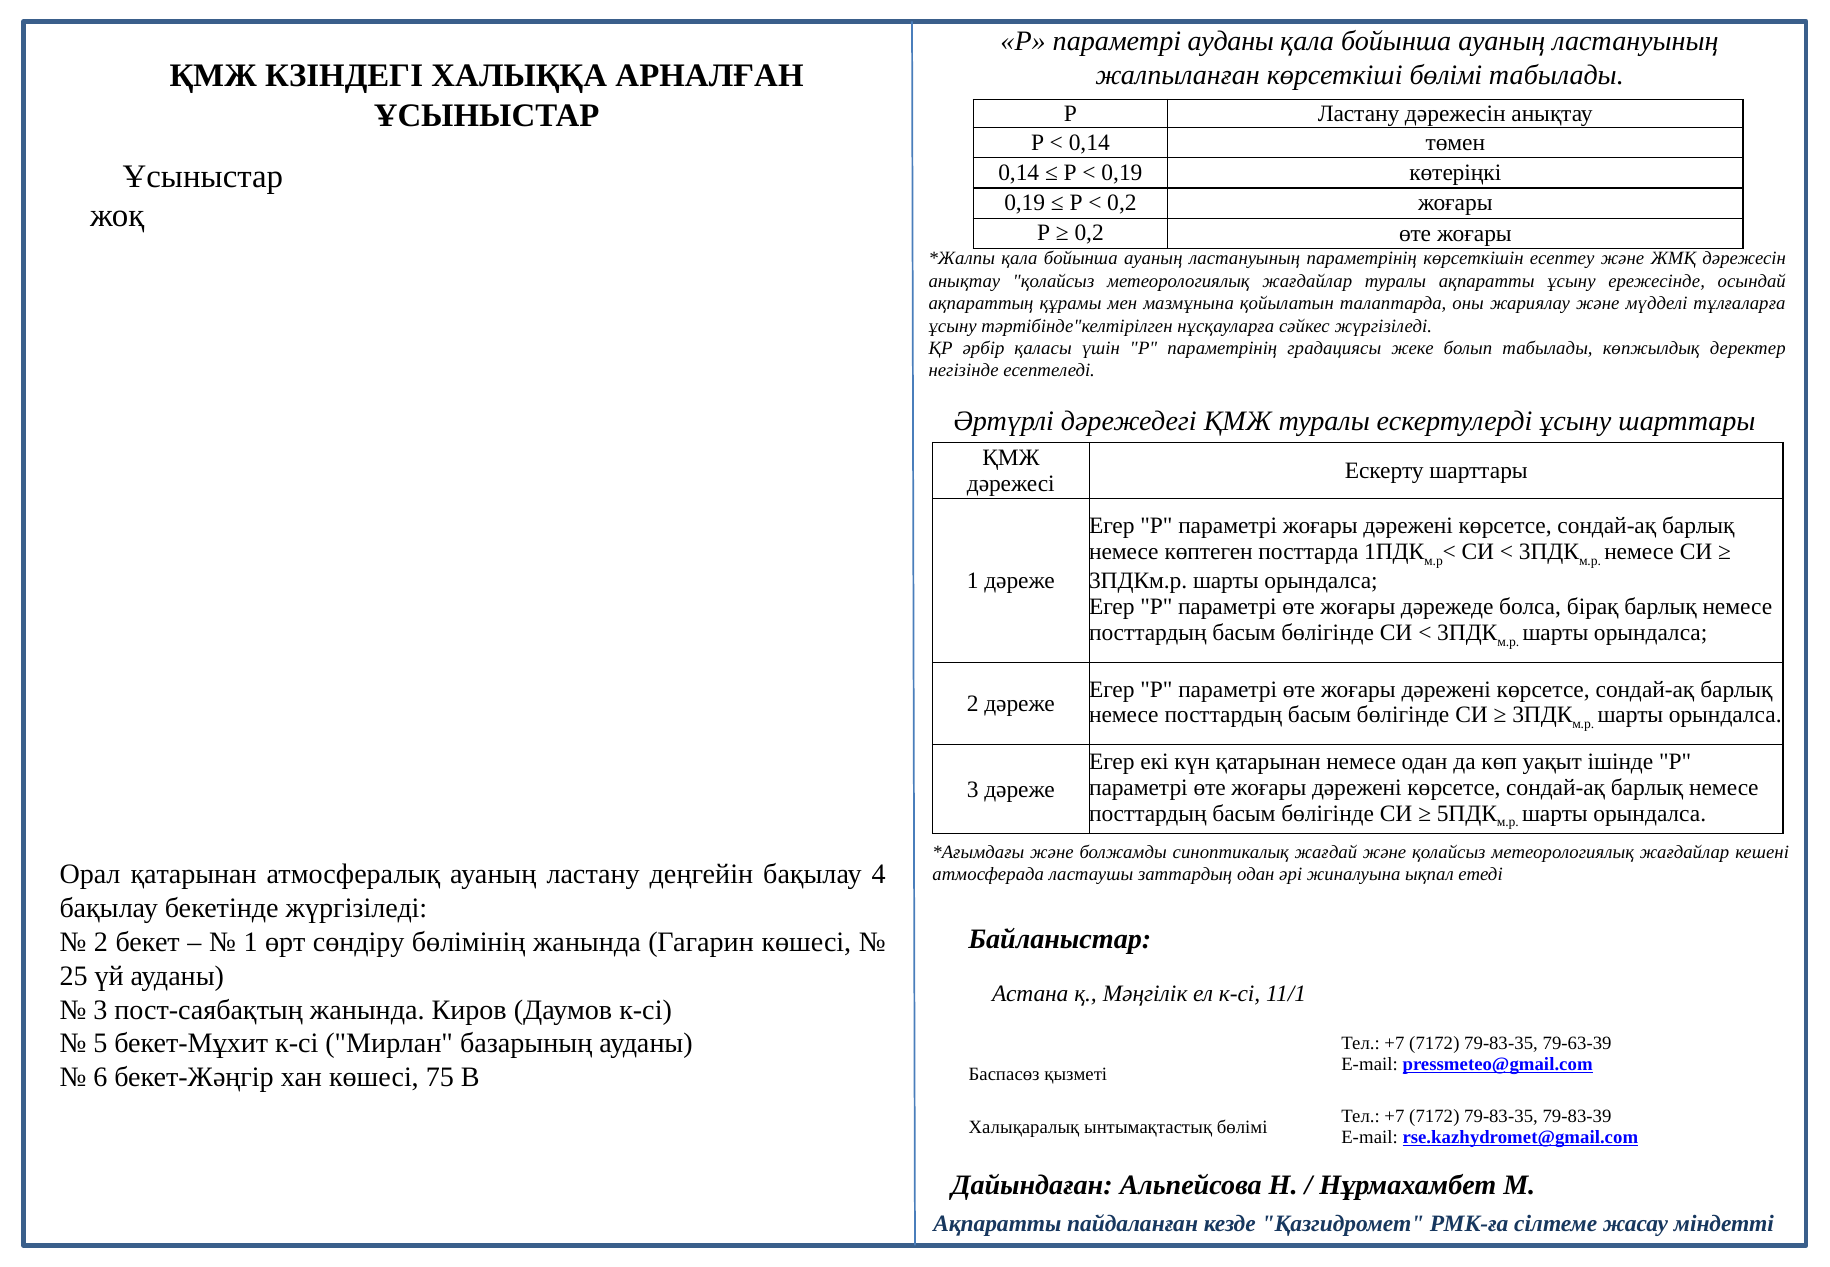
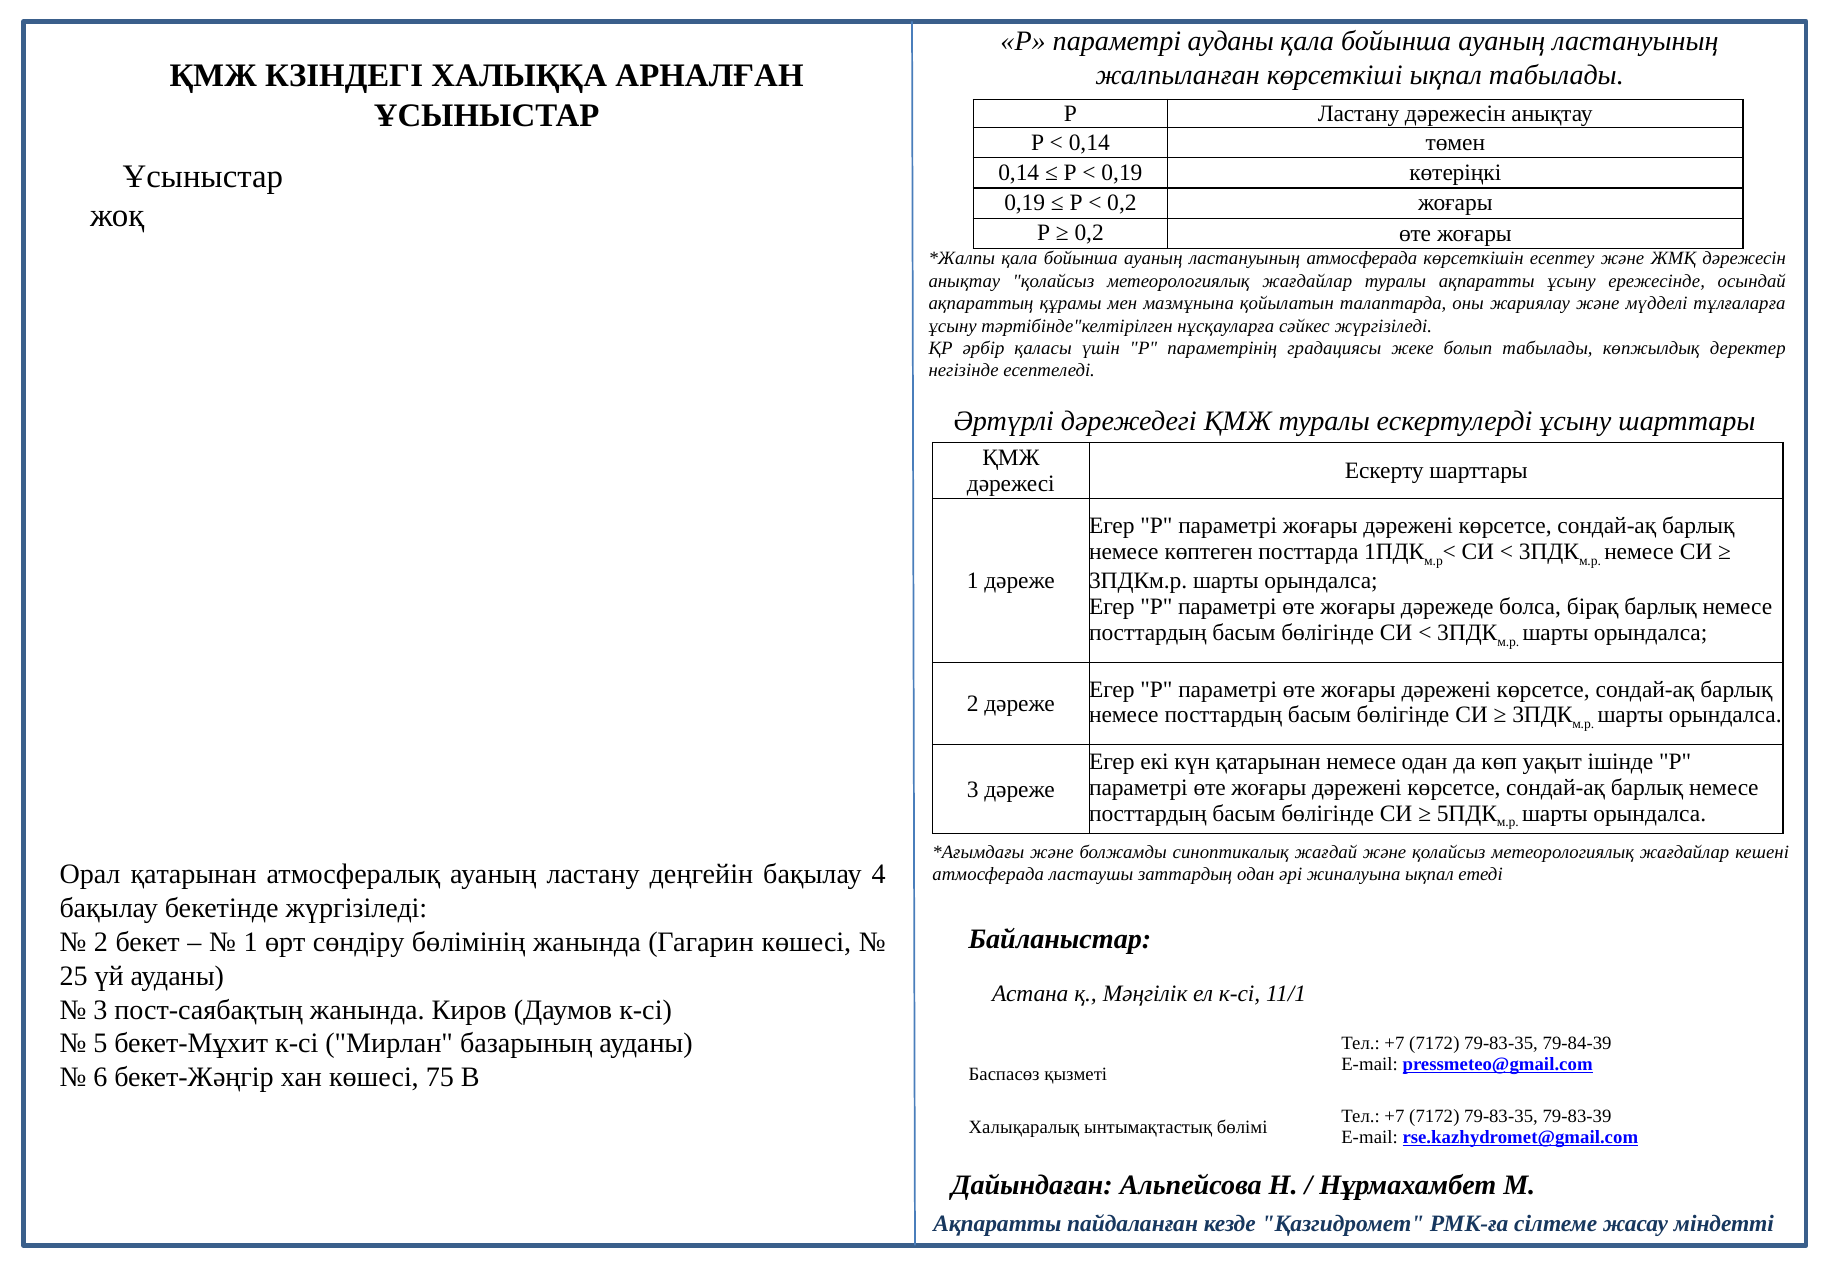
көрсеткіші бөлімі: бөлімі -> ықпал
ластануының параметрінің: параметрінің -> атмосферада
79-63-39: 79-63-39 -> 79-84-39
